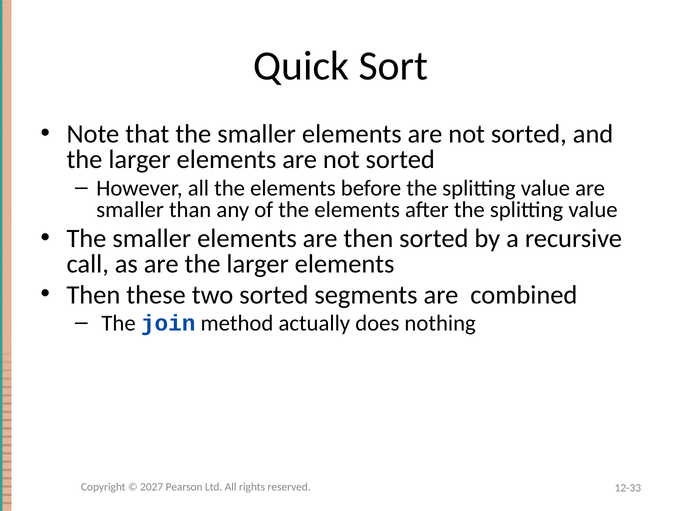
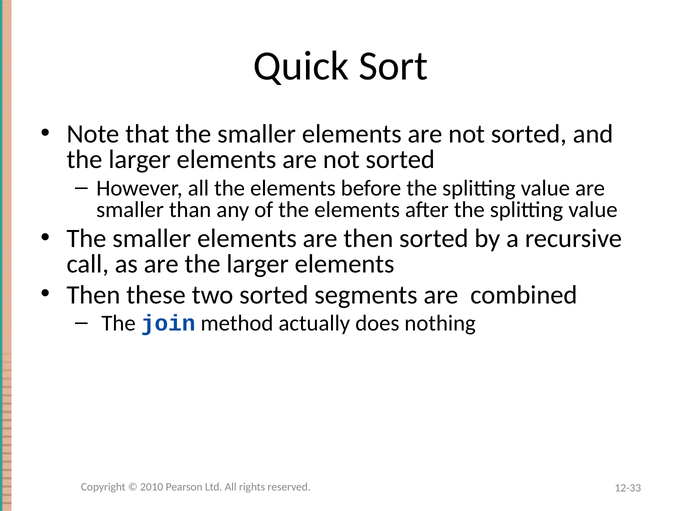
2027: 2027 -> 2010
